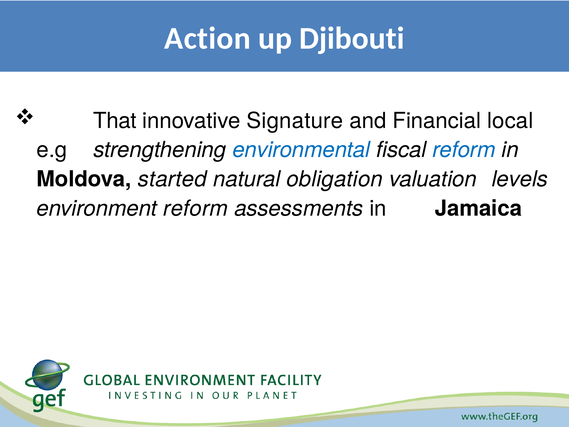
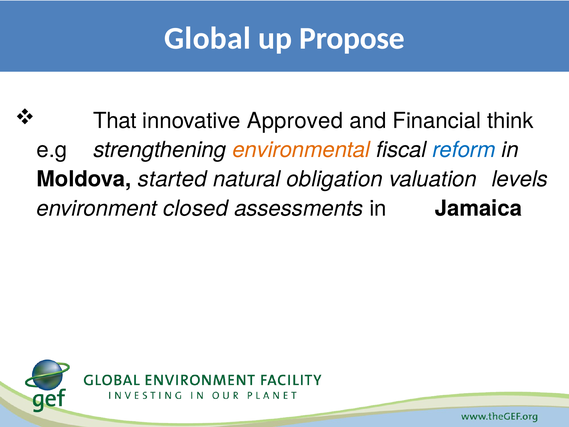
Action: Action -> Global
Djibouti: Djibouti -> Propose
Signature: Signature -> Approved
local: local -> think
environmental colour: blue -> orange
environment reform: reform -> closed
